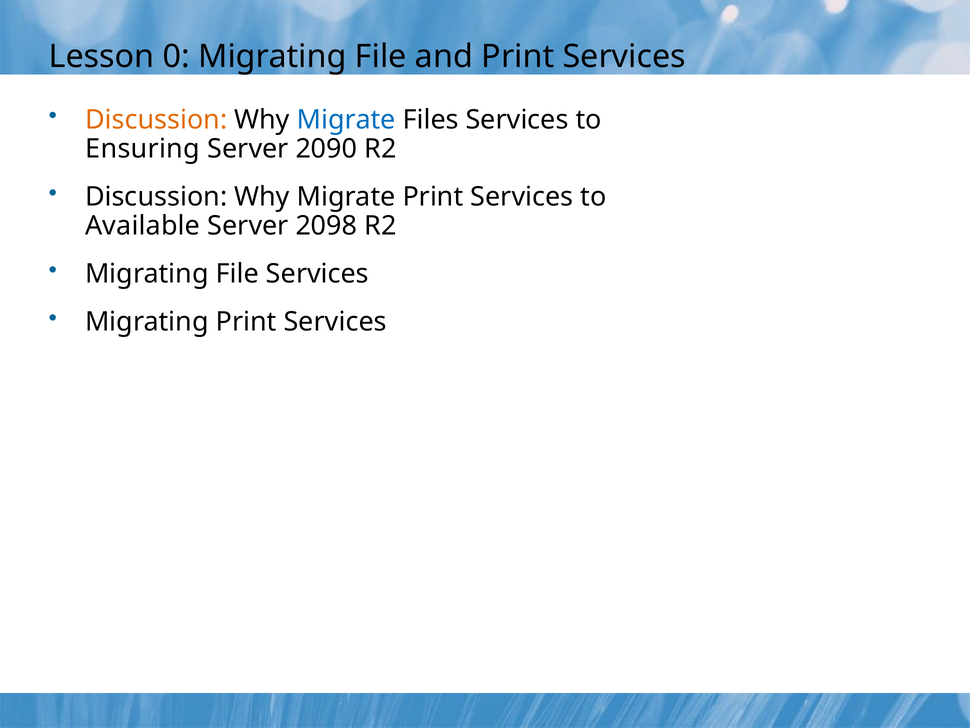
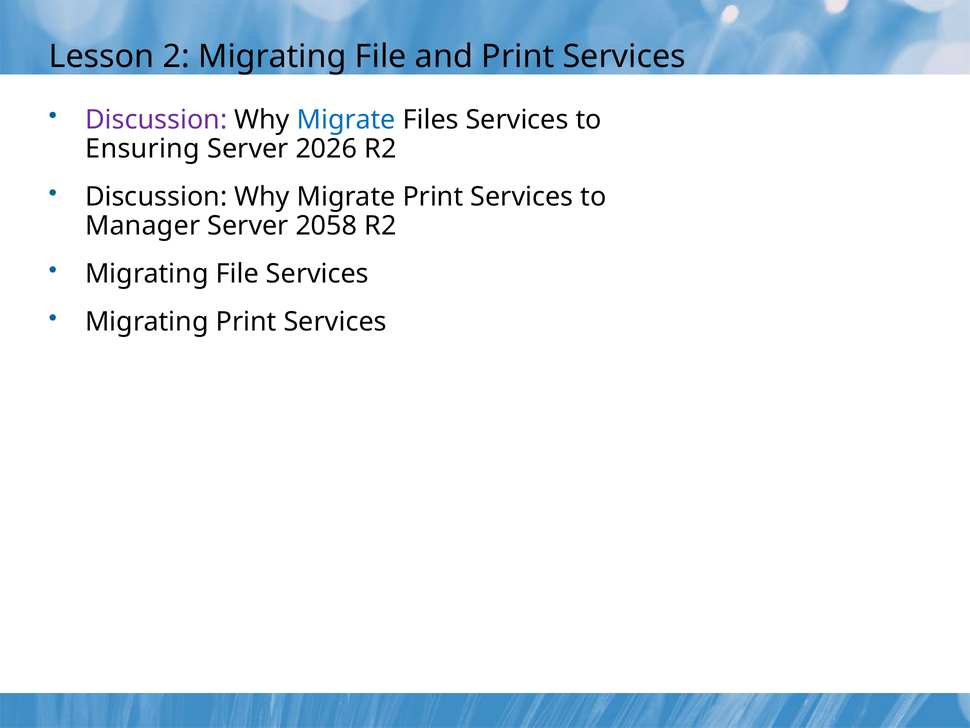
0: 0 -> 2
Discussion at (156, 120) colour: orange -> purple
2090: 2090 -> 2026
Available: Available -> Manager
2098: 2098 -> 2058
